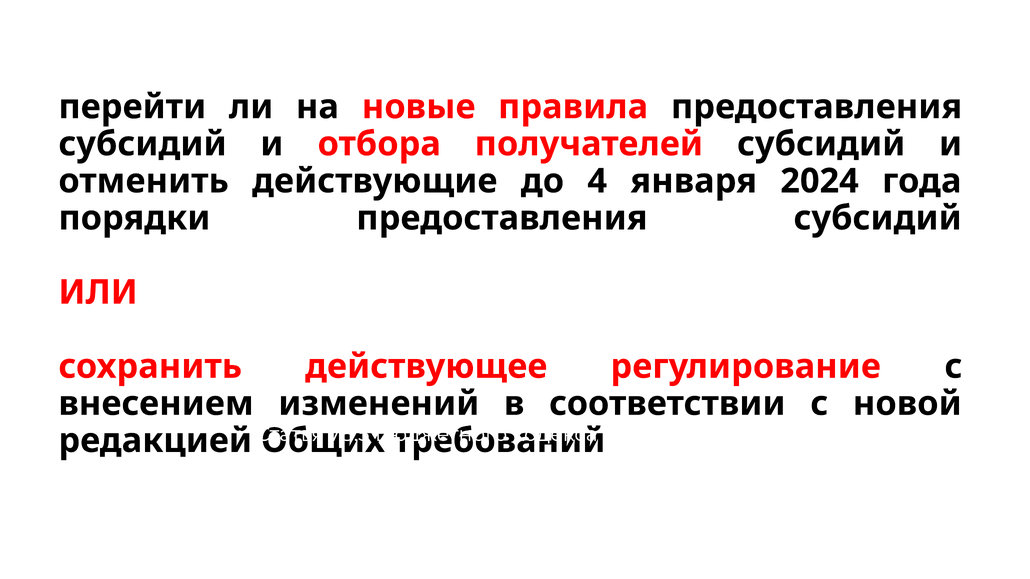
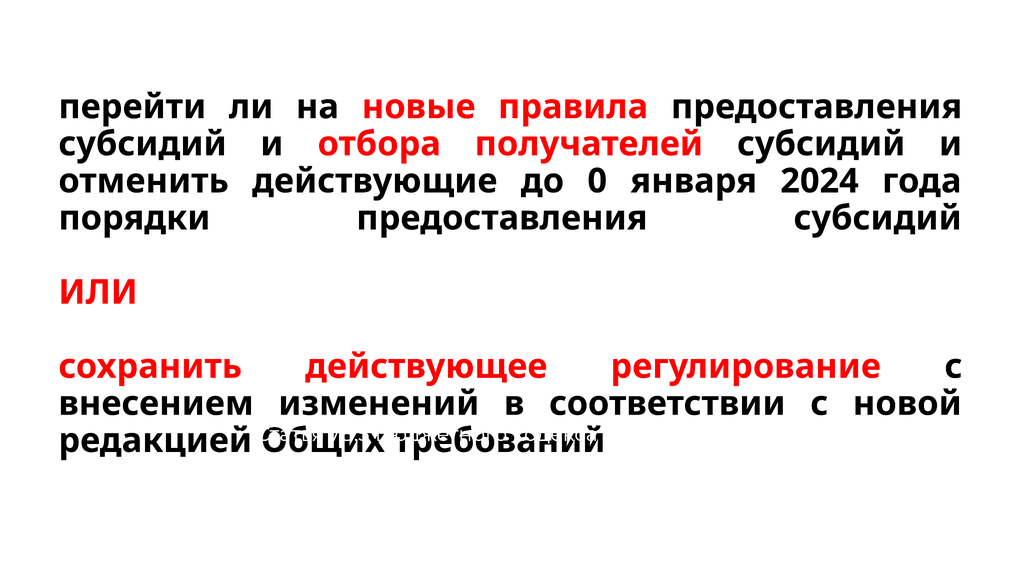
4: 4 -> 0
